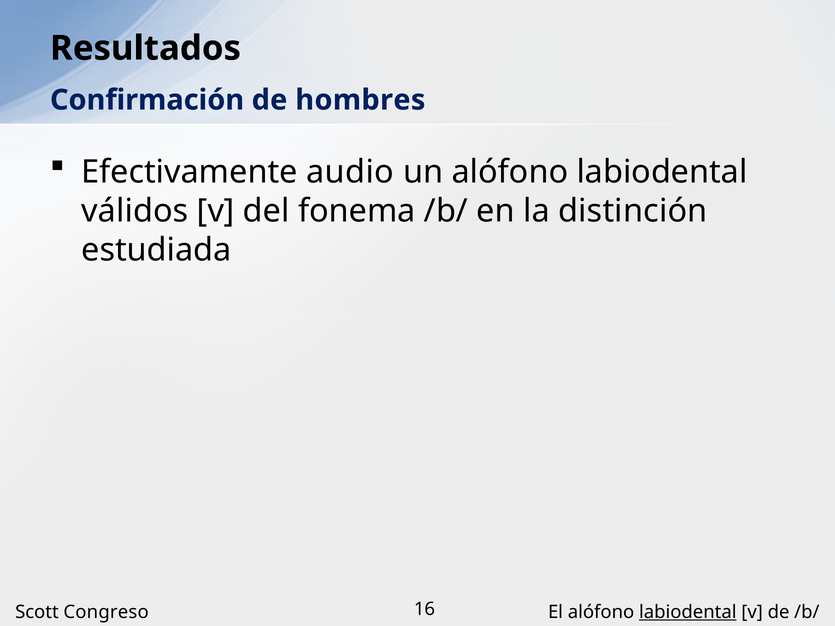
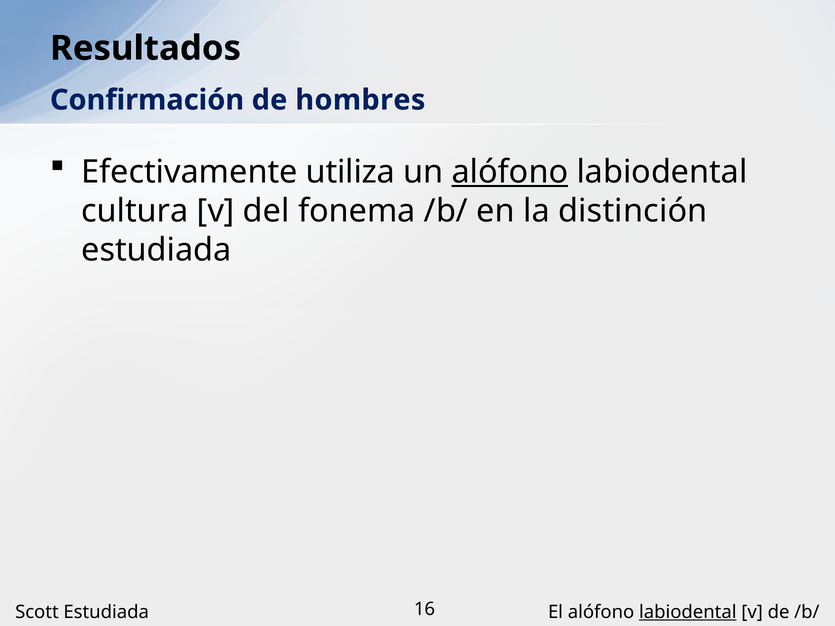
audio: audio -> utiliza
alófono at (510, 172) underline: none -> present
válidos: válidos -> cultura
Scott Congreso: Congreso -> Estudiada
